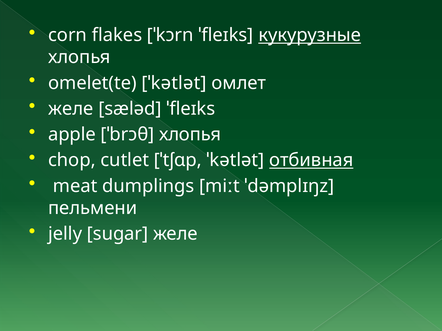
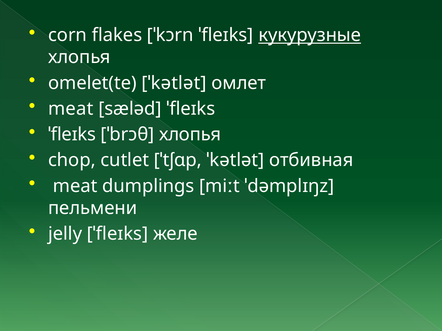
желе at (71, 109): желе -> meat
apple at (72, 135): apple -> ˈfleɪks
отбивная underline: present -> none
jelly sugar: sugar -> ˈfleɪks
